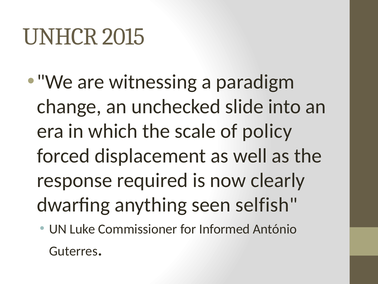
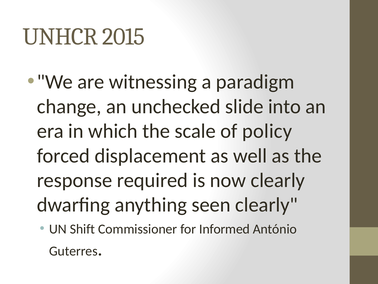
seen selfish: selfish -> clearly
Luke: Luke -> Shift
